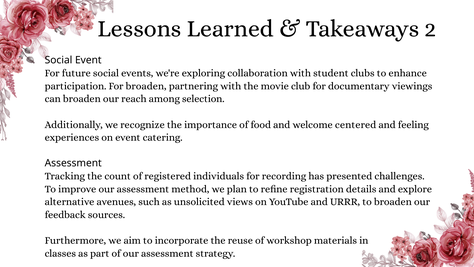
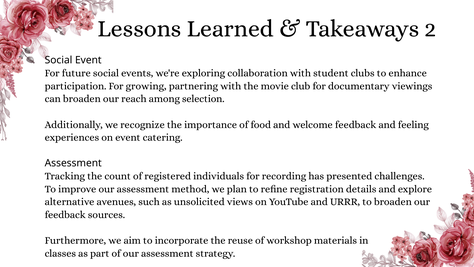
For broaden: broaden -> growing
welcome centered: centered -> feedback
